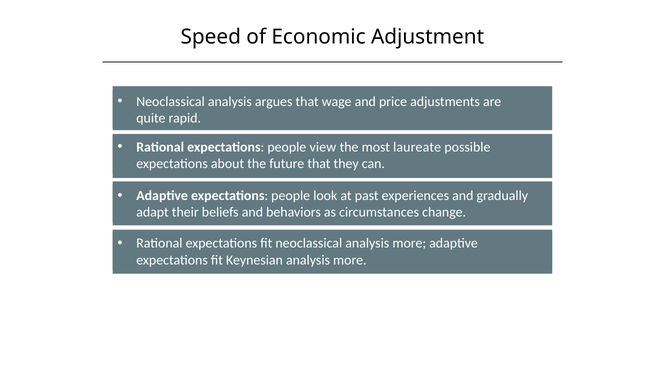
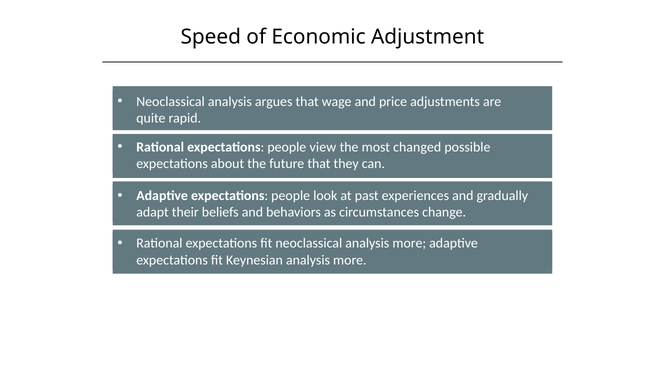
laureate: laureate -> changed
